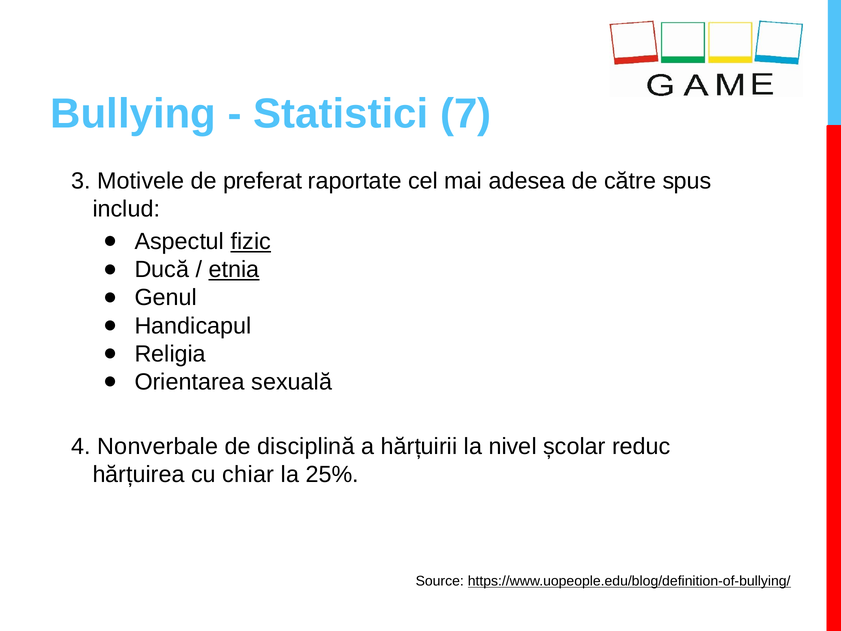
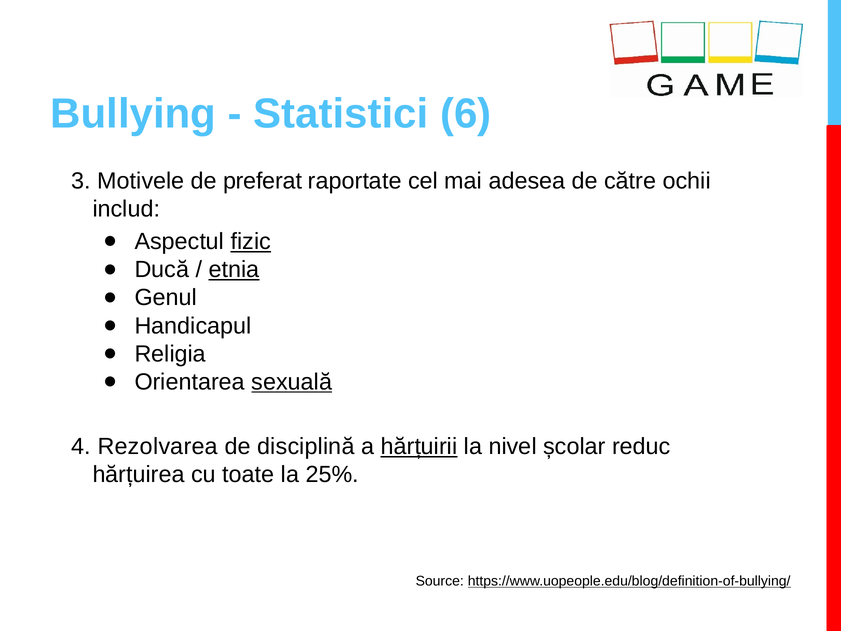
7: 7 -> 6
spus: spus -> ochii
sexuală underline: none -> present
Nonverbale: Nonverbale -> Rezolvarea
hărțuirii underline: none -> present
chiar: chiar -> toate
